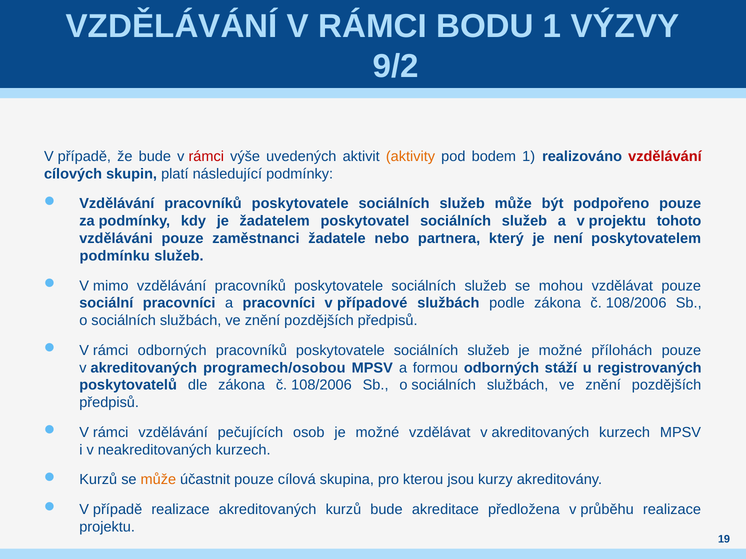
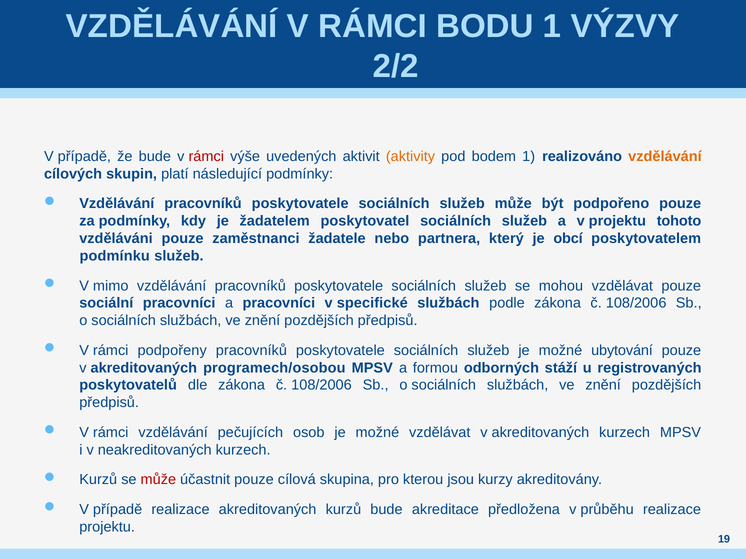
9/2: 9/2 -> 2/2
vzdělávání at (665, 157) colour: red -> orange
není: není -> obcí
případové: případové -> specifické
rámci odborných: odborných -> podpořeny
přílohách: přílohách -> ubytování
může at (158, 480) colour: orange -> red
